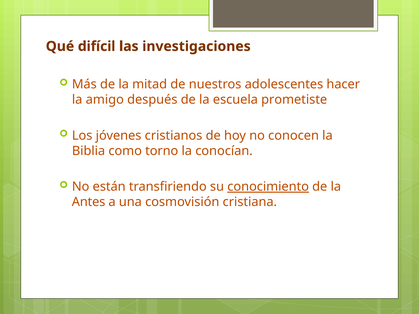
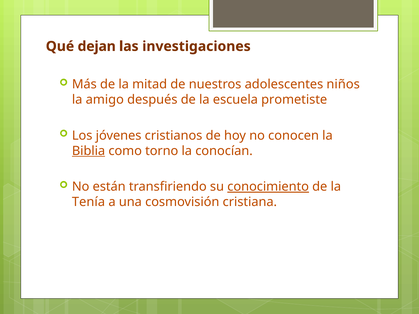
difícil: difícil -> dejan
hacer: hacer -> niños
Biblia underline: none -> present
Antes: Antes -> Tenía
